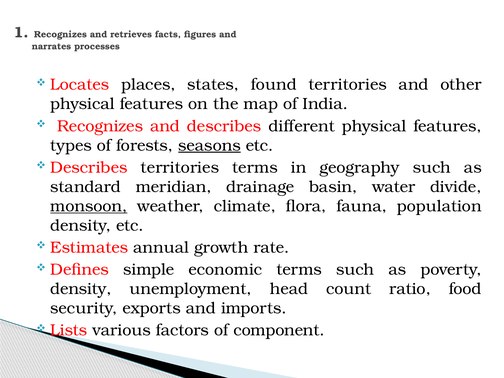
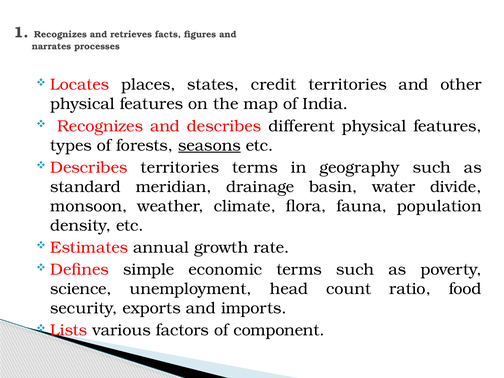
found: found -> credit
monsoon underline: present -> none
density at (81, 289): density -> science
